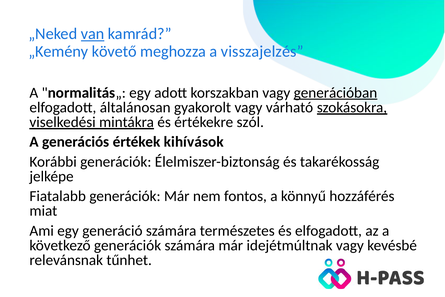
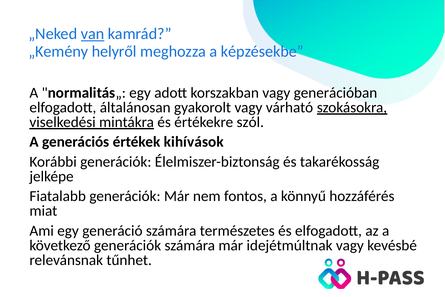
követő: követő -> helyről
visszajelzés: visszajelzés -> képzésekbe
generációban underline: present -> none
